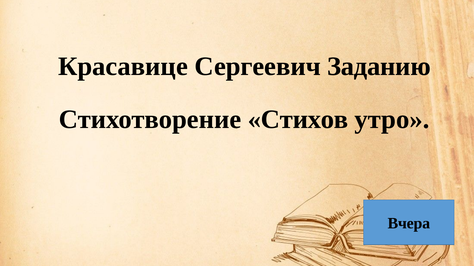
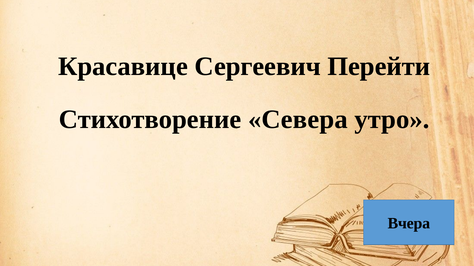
Заданию: Заданию -> Перейти
Стихов: Стихов -> Севера
